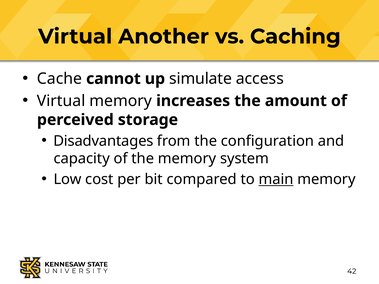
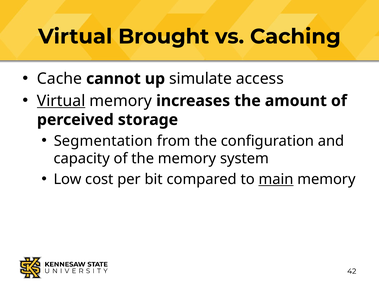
Another: Another -> Brought
Virtual at (61, 101) underline: none -> present
Disadvantages: Disadvantages -> Segmentation
